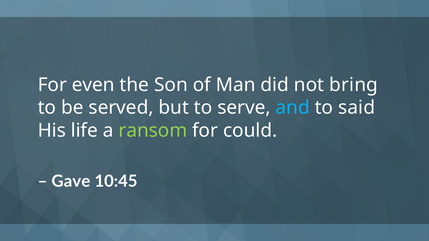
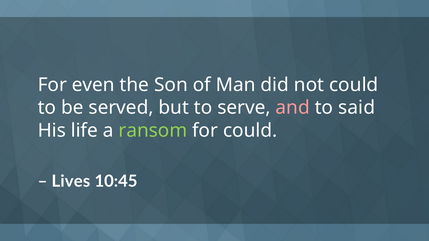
not bring: bring -> could
and colour: light blue -> pink
Gave: Gave -> Lives
